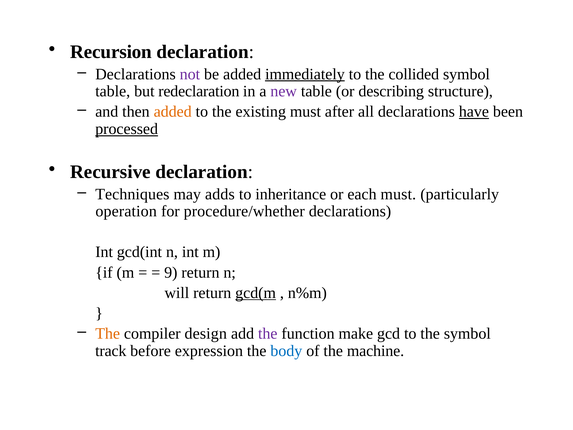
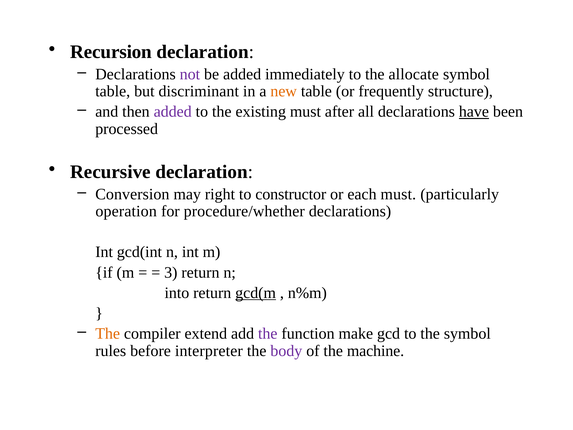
immediately underline: present -> none
collided: collided -> allocate
redeclaration: redeclaration -> discriminant
new colour: purple -> orange
describing: describing -> frequently
added at (173, 112) colour: orange -> purple
processed underline: present -> none
Techniques: Techniques -> Conversion
adds: adds -> right
inheritance: inheritance -> constructor
9: 9 -> 3
will: will -> into
design: design -> extend
track: track -> rules
expression: expression -> interpreter
body colour: blue -> purple
